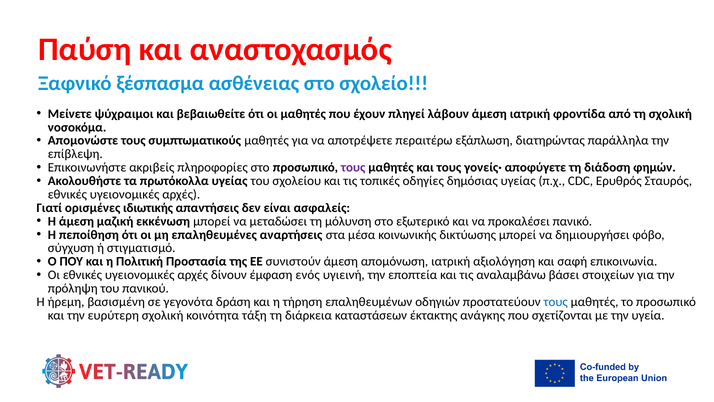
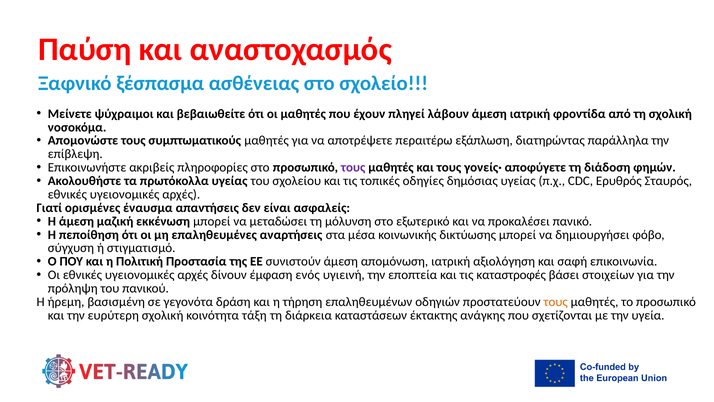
ιδιωτικής: ιδιωτικής -> έναυσμα
αναλαμβάνω: αναλαμβάνω -> καταστροφές
τους at (556, 302) colour: blue -> orange
